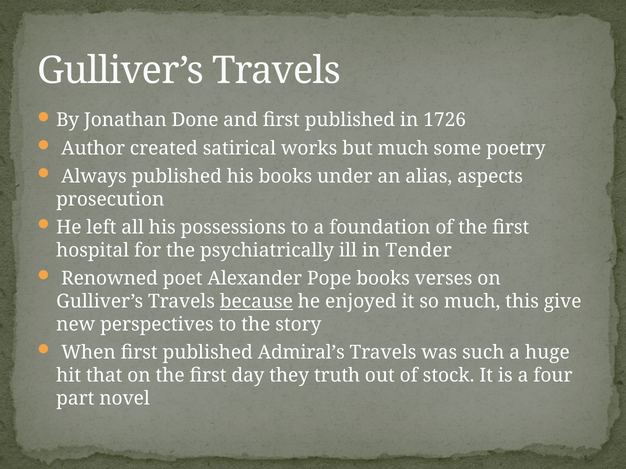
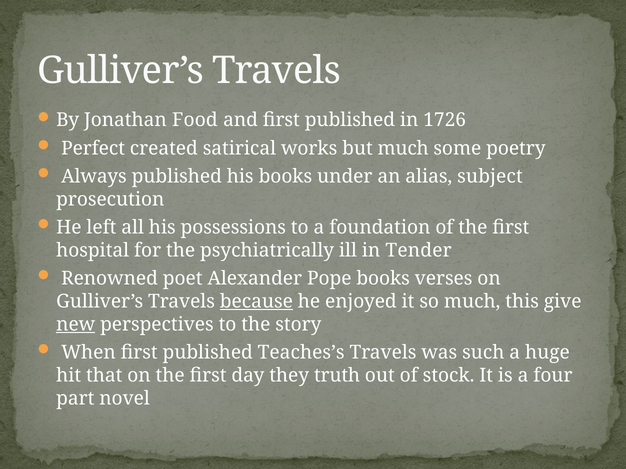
Done: Done -> Food
Author: Author -> Perfect
aspects: aspects -> subject
new underline: none -> present
Admiral’s: Admiral’s -> Teaches’s
